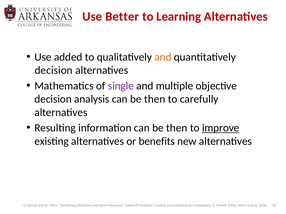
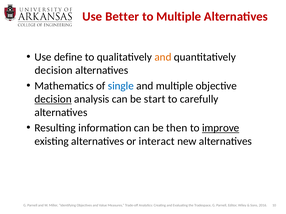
to Learning: Learning -> Multiple
added: added -> define
single colour: purple -> blue
decision at (53, 99) underline: none -> present
analysis can be then: then -> start
benefits: benefits -> interact
